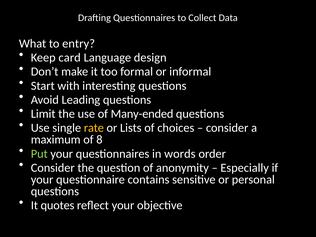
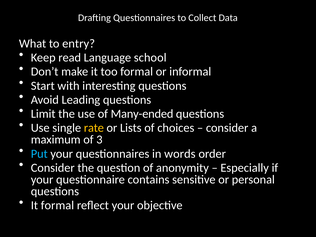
card: card -> read
design: design -> school
8: 8 -> 3
Put colour: light green -> light blue
It quotes: quotes -> formal
